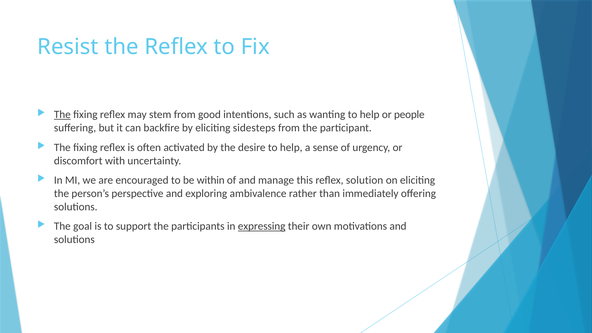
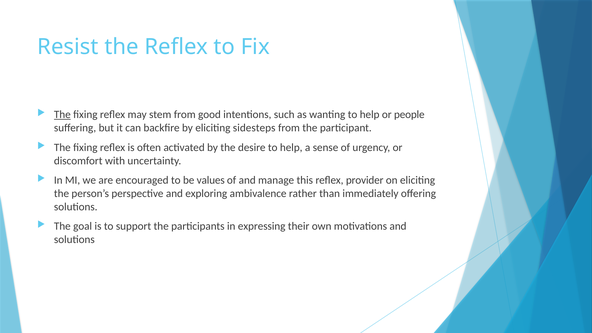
within: within -> values
solution: solution -> provider
expressing underline: present -> none
